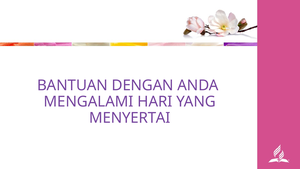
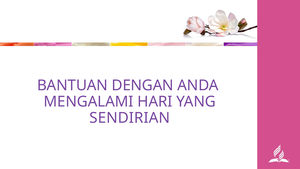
MENYERTAI: MENYERTAI -> SENDIRIAN
